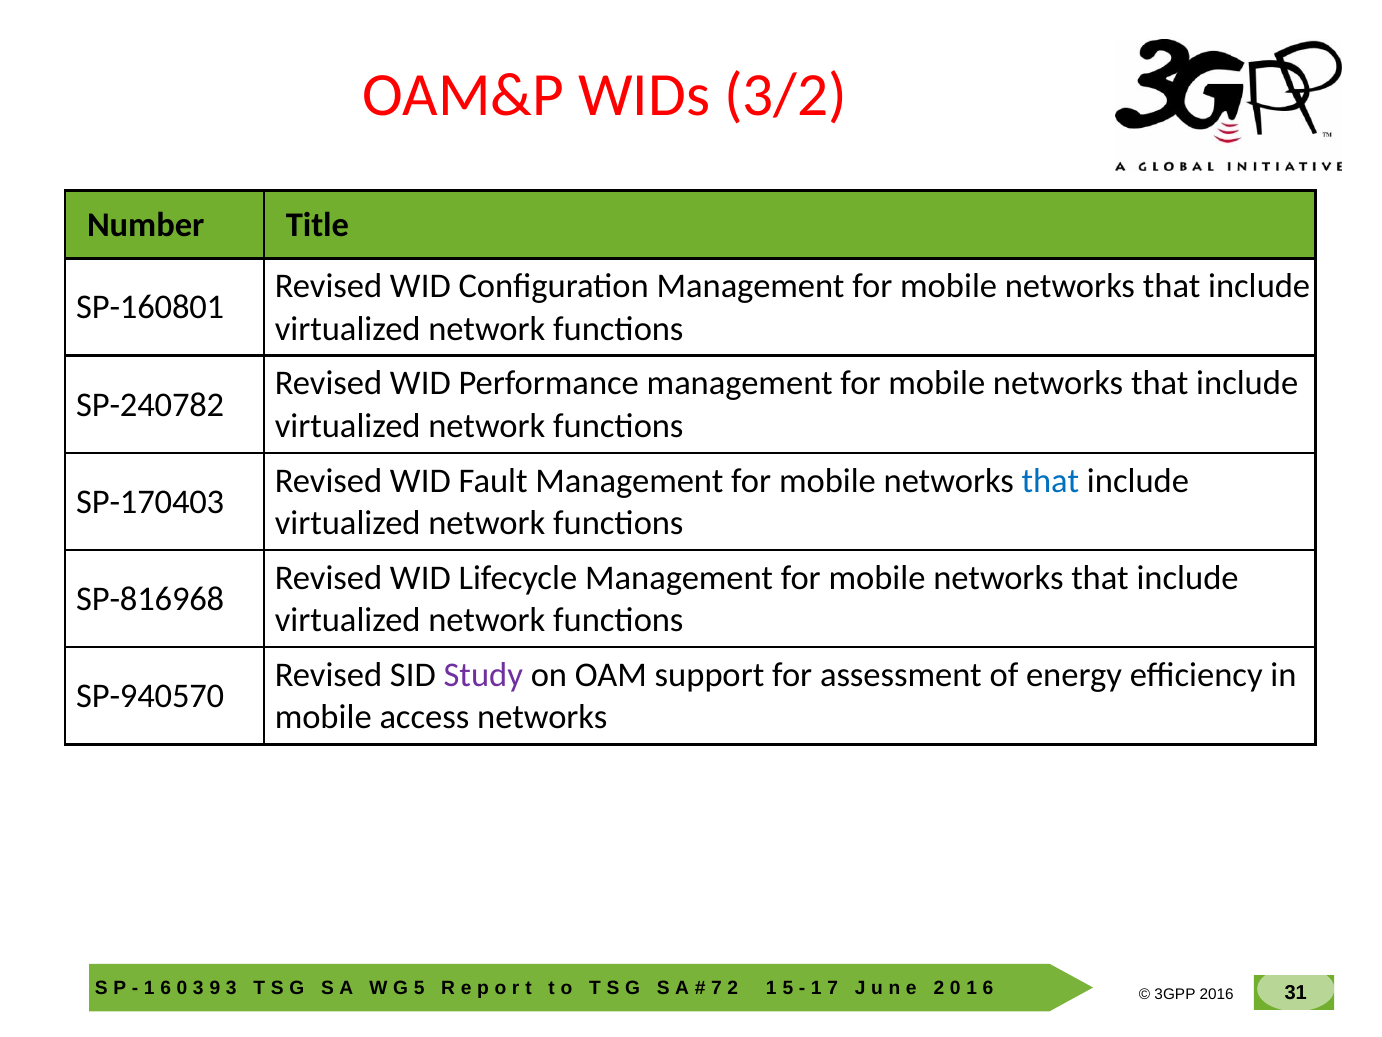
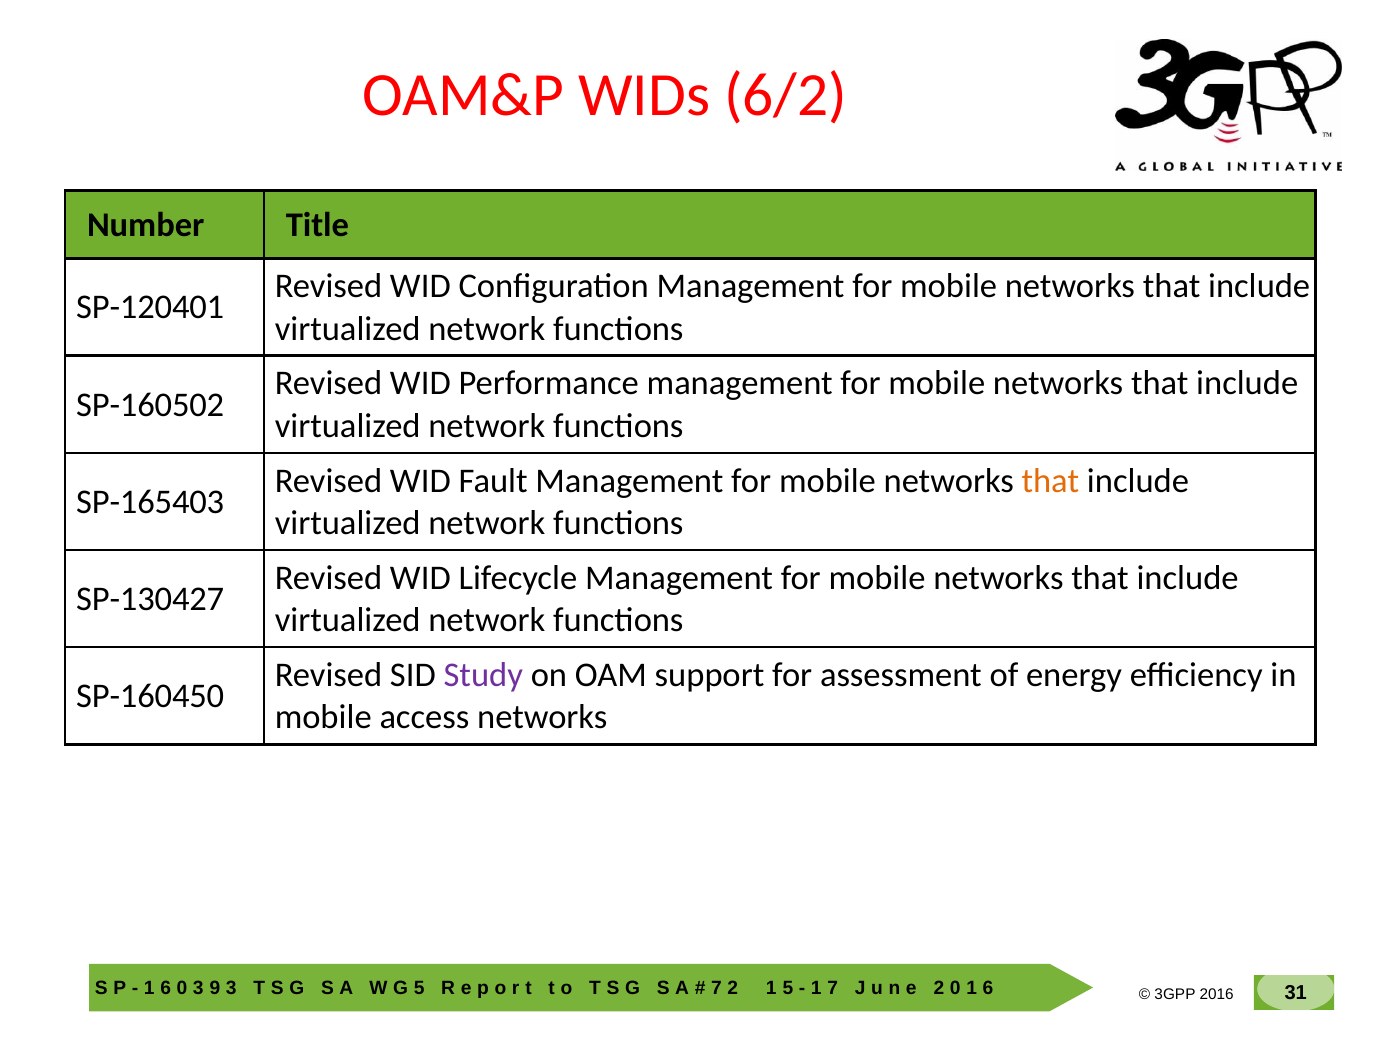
3/2: 3/2 -> 6/2
SP-160801: SP-160801 -> SP-120401
SP-240782: SP-240782 -> SP-160502
that at (1050, 481) colour: blue -> orange
SP-170403: SP-170403 -> SP-165403
SP-816968: SP-816968 -> SP-130427
SP-940570: SP-940570 -> SP-160450
